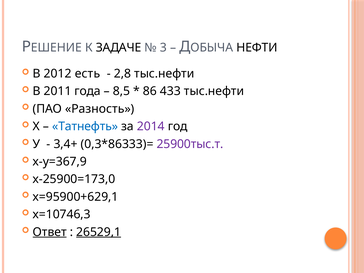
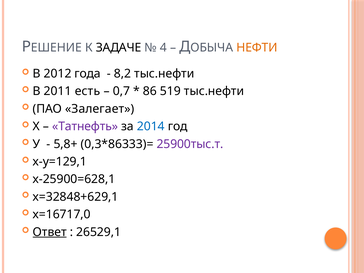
3: 3 -> 4
НЕФТИ colour: black -> orange
есть: есть -> года
2,8: 2,8 -> 8,2
года: года -> есть
8,5: 8,5 -> 0,7
433: 433 -> 519
Разность: Разность -> Залегает
Татнефть colour: blue -> purple
2014 colour: purple -> blue
3,4+: 3,4+ -> 5,8+
х-у=367,9: х-у=367,9 -> х-у=129,1
х-25900=173,0: х-25900=173,0 -> х-25900=628,1
х=95900+629,1: х=95900+629,1 -> х=32848+629,1
х=10746,3: х=10746,3 -> х=16717,0
26529,1 underline: present -> none
